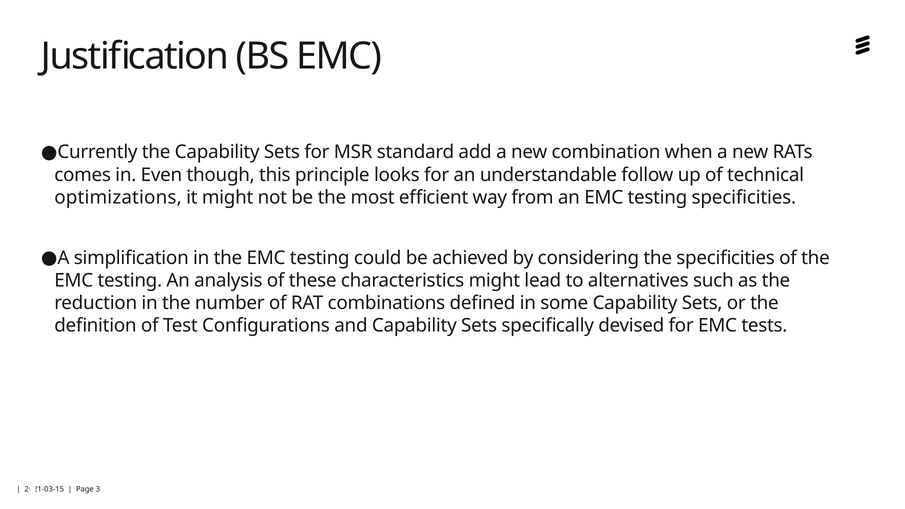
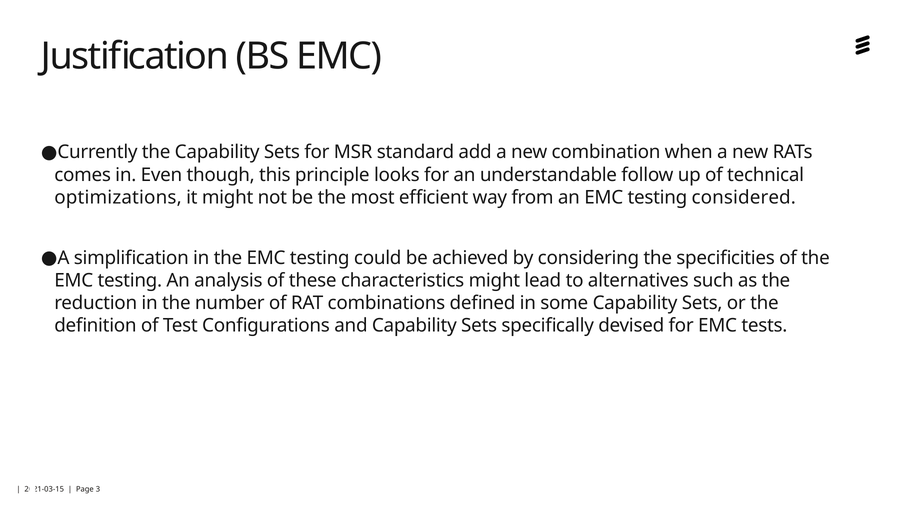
testing specificities: specificities -> considered
